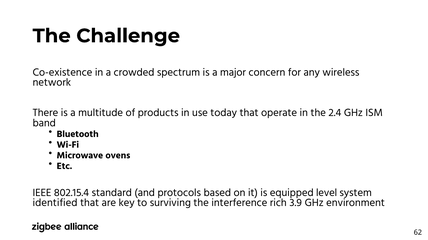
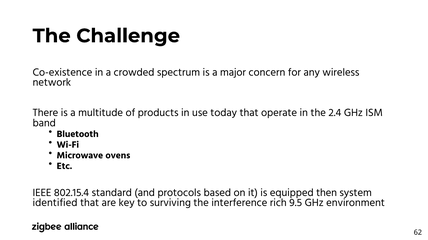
level: level -> then
3.9: 3.9 -> 9.5
